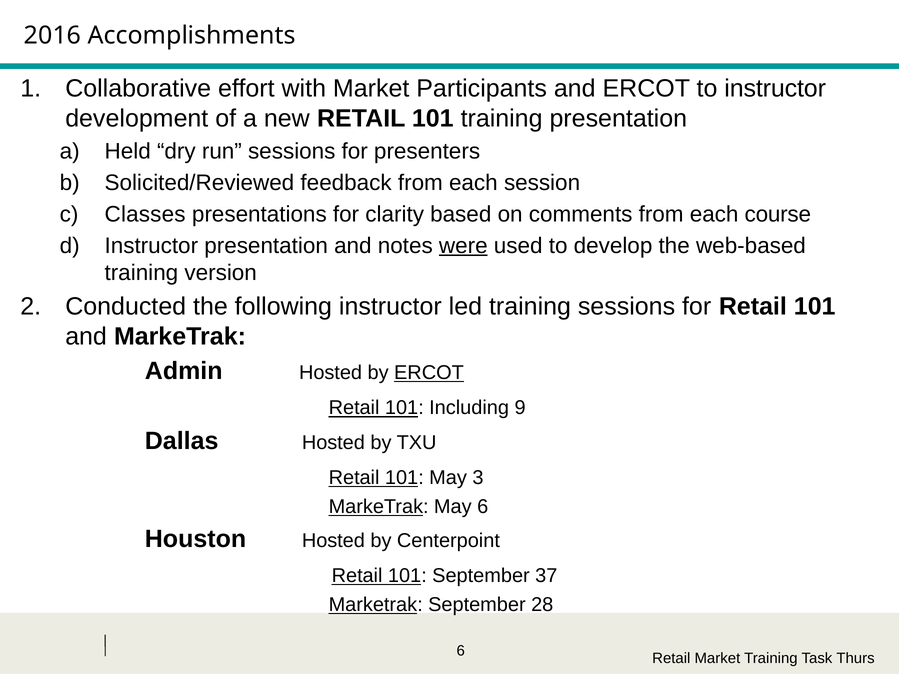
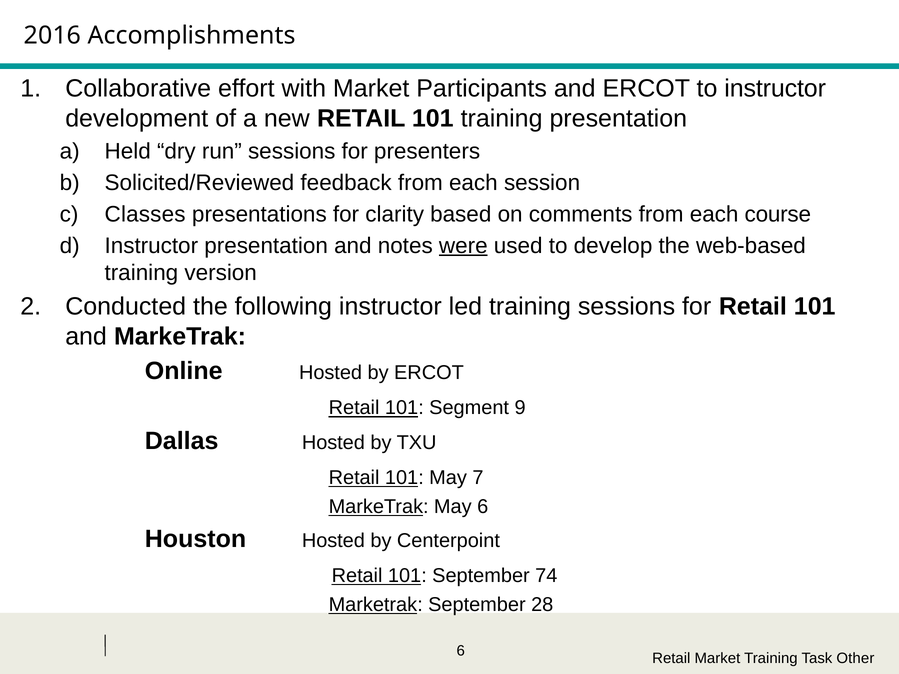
Admin: Admin -> Online
ERCOT at (429, 373) underline: present -> none
Including: Including -> Segment
3: 3 -> 7
37: 37 -> 74
Thurs: Thurs -> Other
